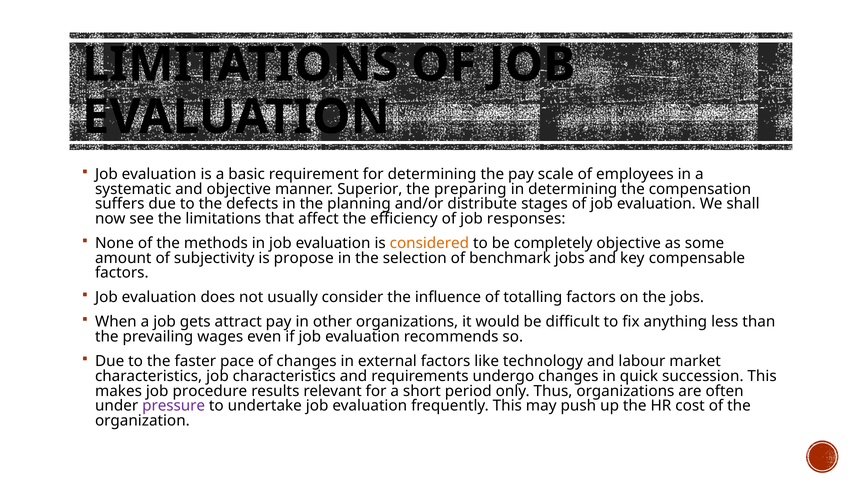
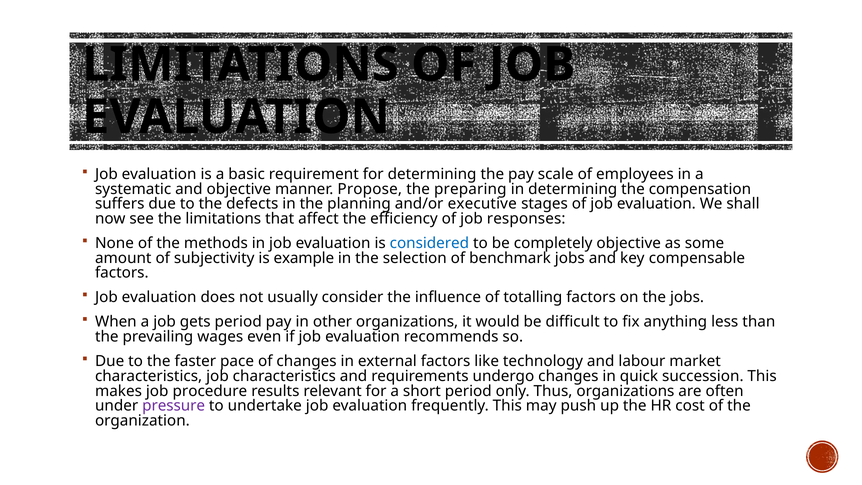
Superior: Superior -> Propose
distribute: distribute -> executive
considered colour: orange -> blue
propose: propose -> example
gets attract: attract -> period
